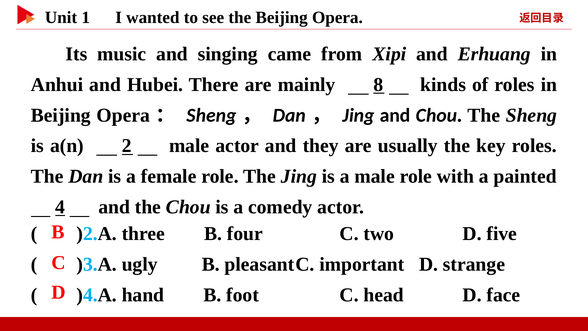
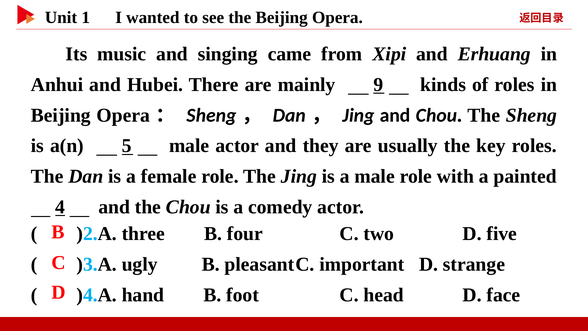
8: 8 -> 9
2: 2 -> 5
